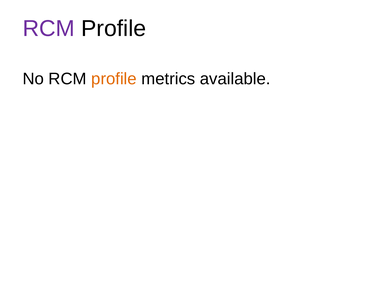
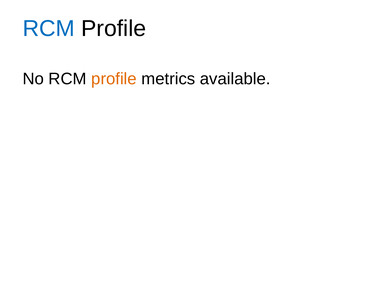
RCM at (49, 29) colour: purple -> blue
